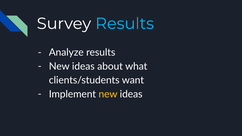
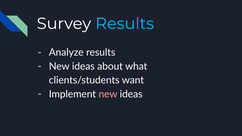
new at (108, 94) colour: yellow -> pink
